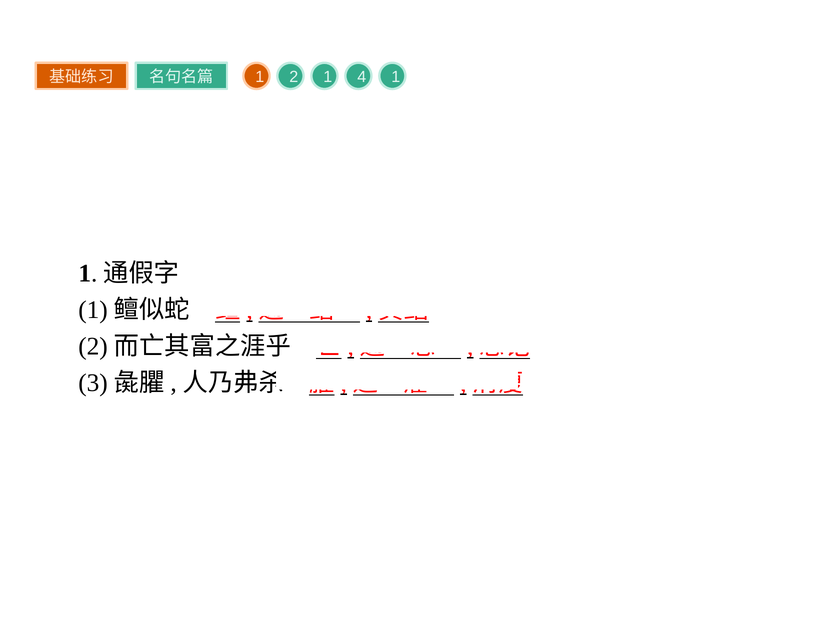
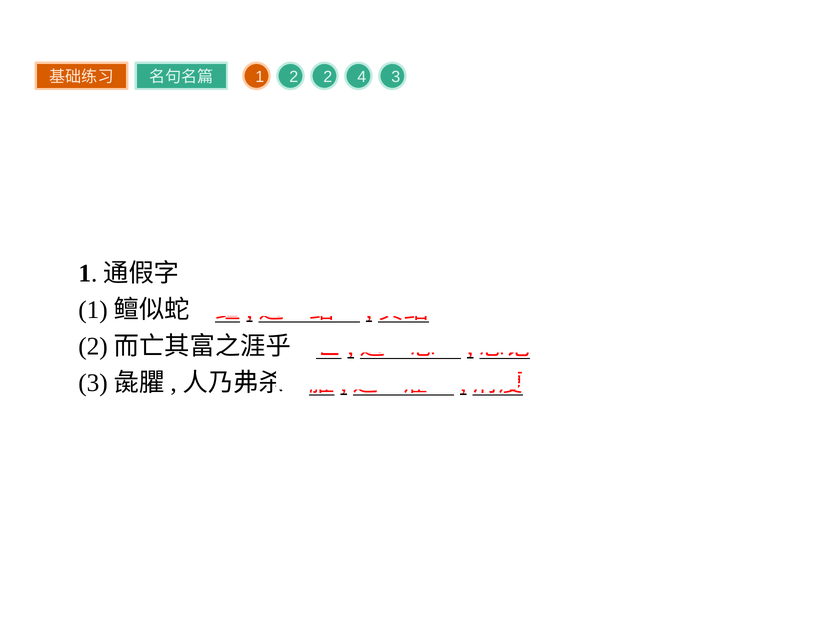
2 1: 1 -> 2
4 1: 1 -> 3
